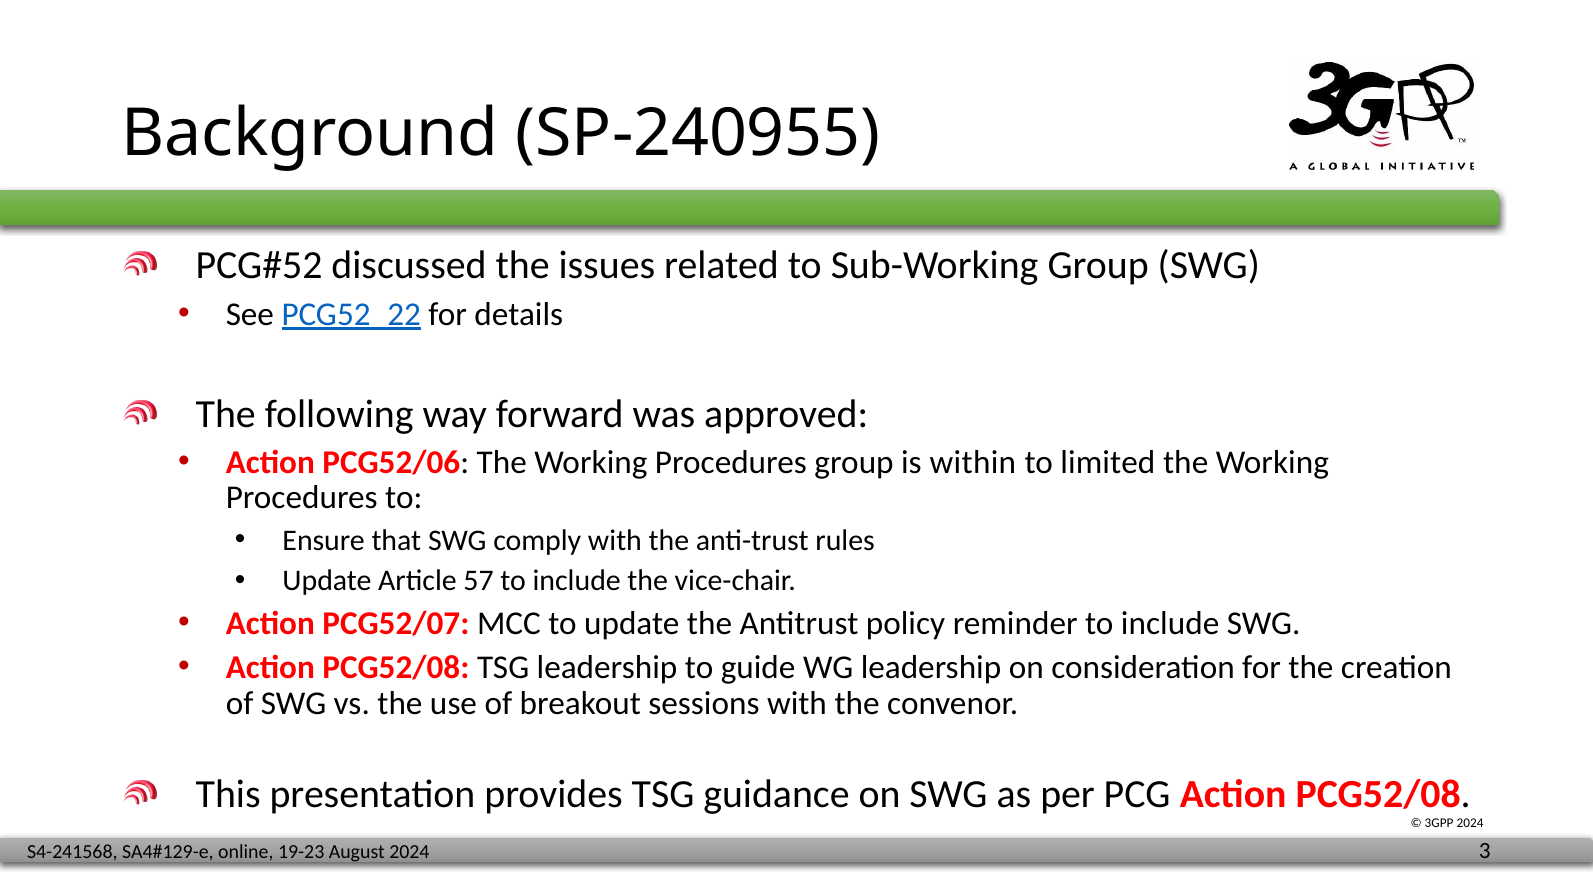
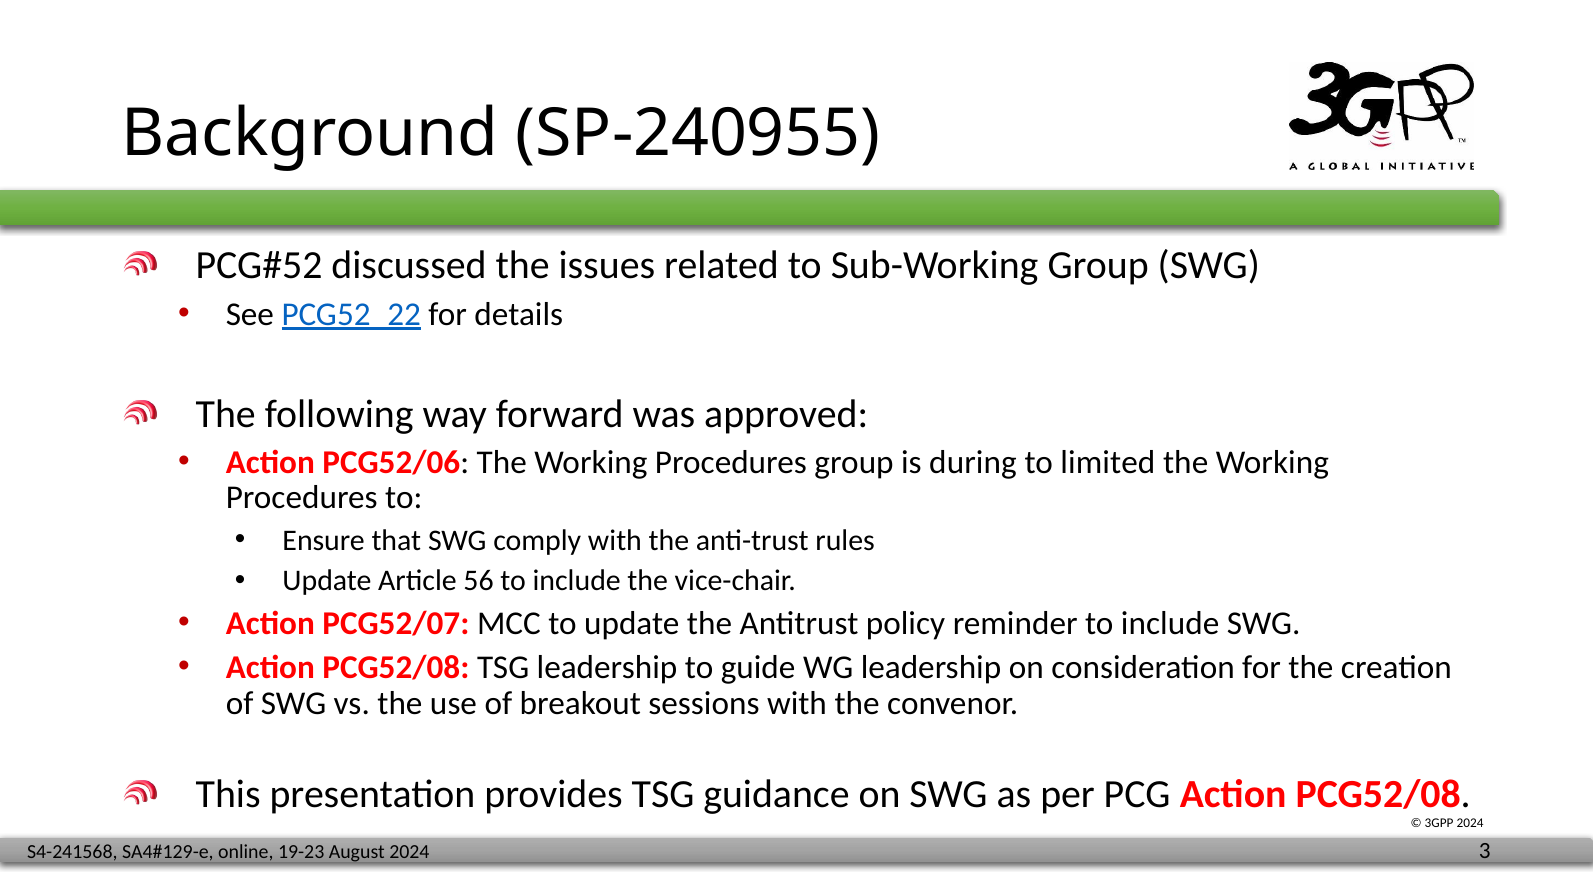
within: within -> during
57: 57 -> 56
